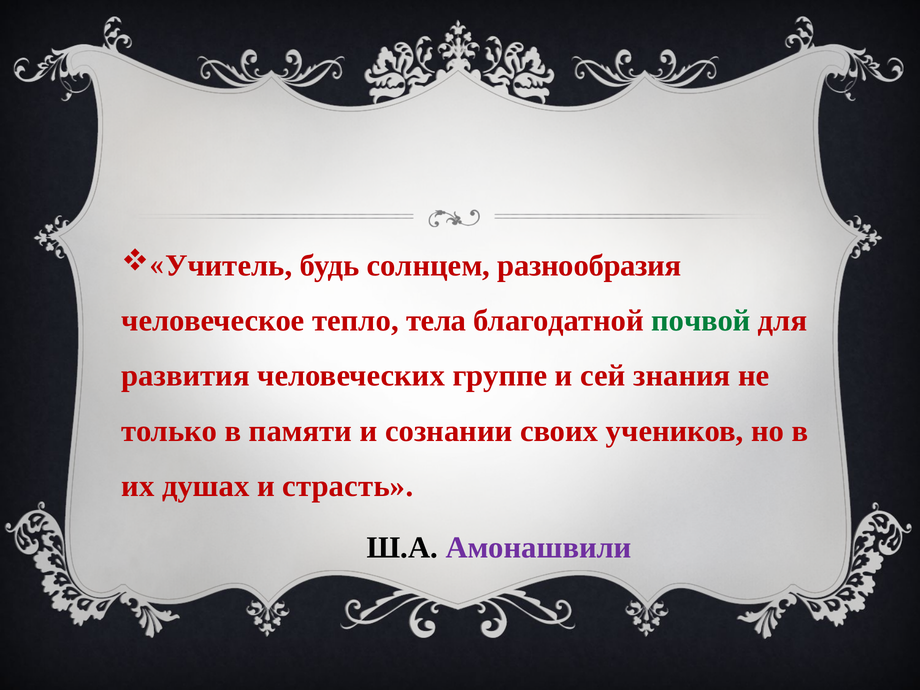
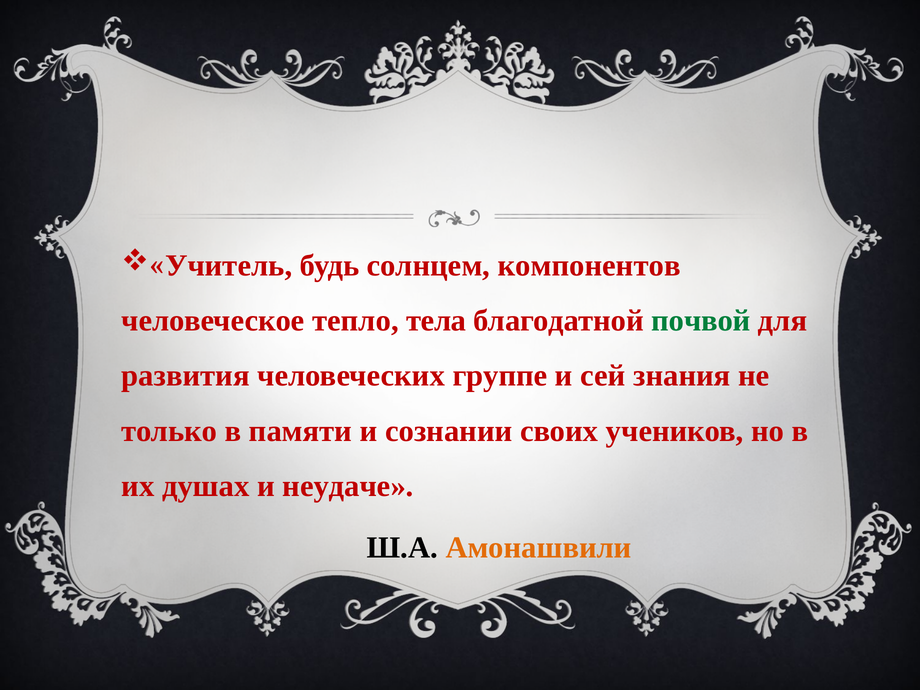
разнообразия: разнообразия -> компонентов
страсть: страсть -> неудаче
Амонашвили colour: purple -> orange
